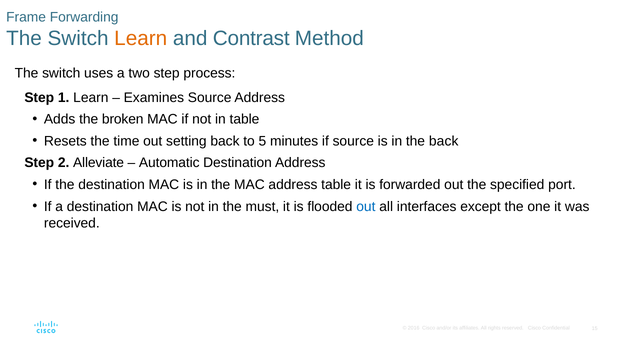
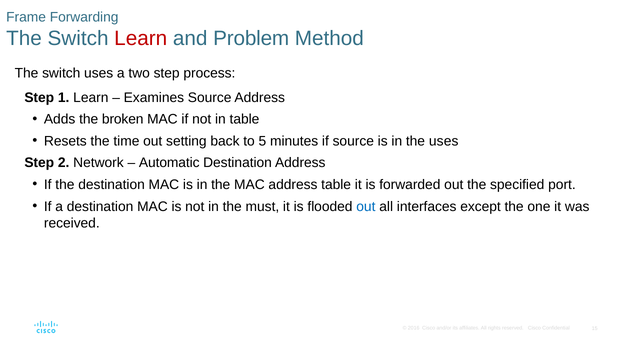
Learn at (141, 38) colour: orange -> red
Contrast: Contrast -> Problem
the back: back -> uses
Alleviate: Alleviate -> Network
